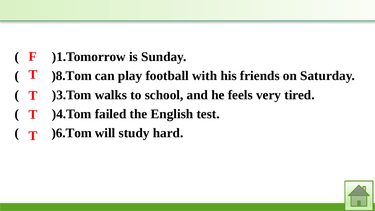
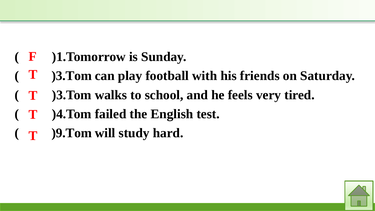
)8.Tom at (72, 76): )8.Tom -> )3.Tom
)6.Tom: )6.Tom -> )9.Tom
